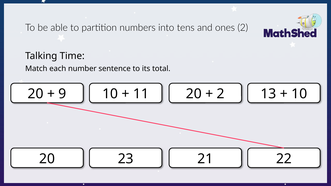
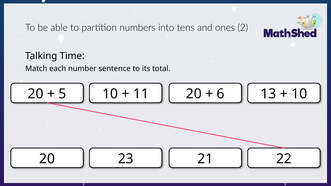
9: 9 -> 5
2 at (221, 94): 2 -> 6
